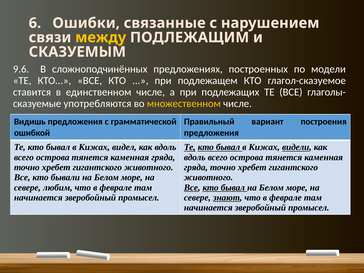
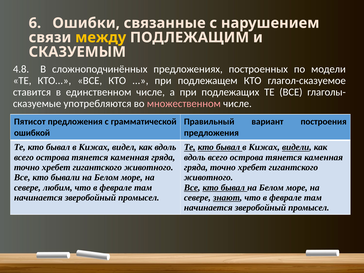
9.6: 9.6 -> 4.8
множественном colour: yellow -> pink
Видишь: Видишь -> Пятисот
